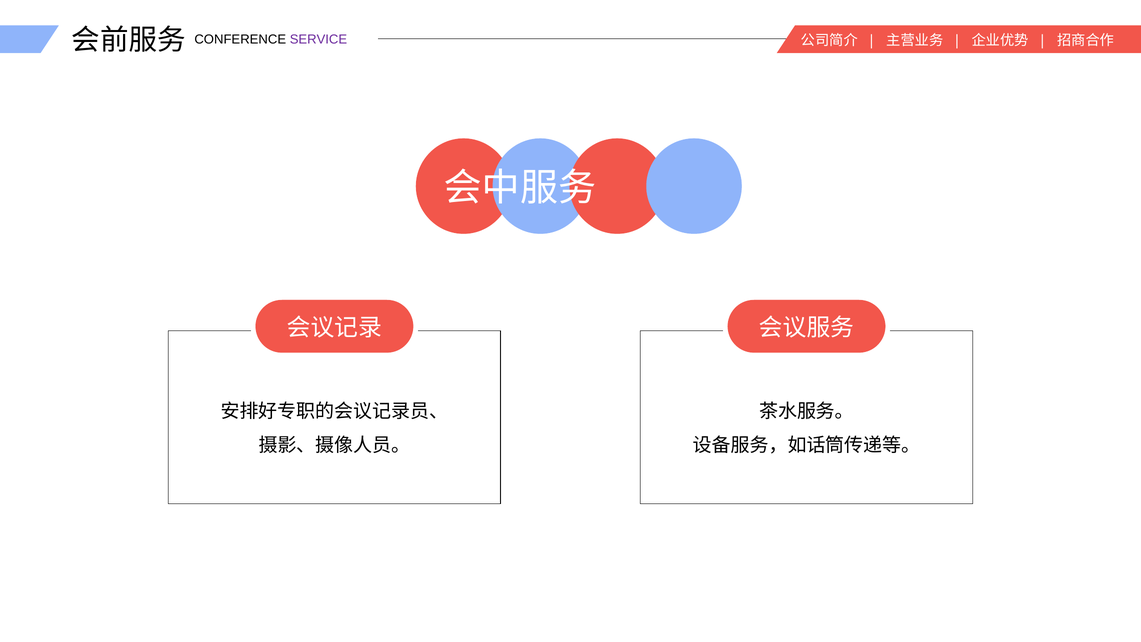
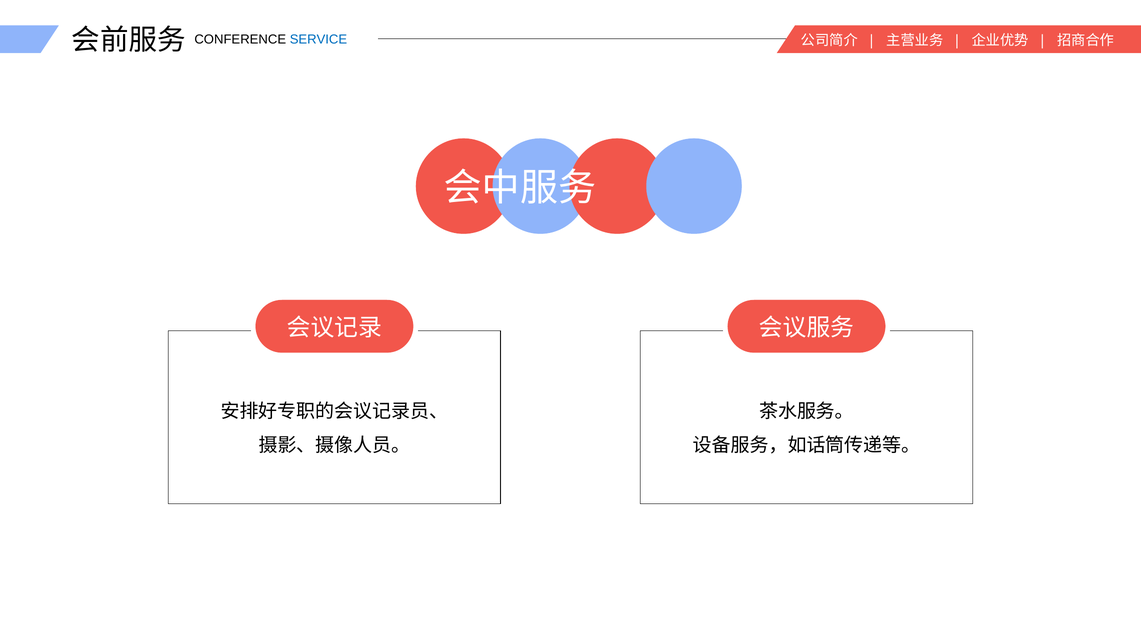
SERVICE colour: purple -> blue
